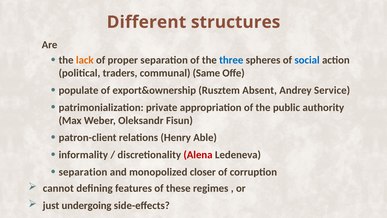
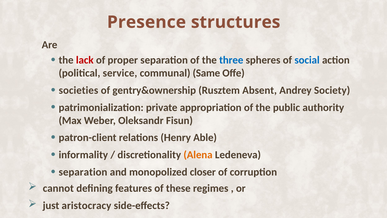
Different: Different -> Presence
lack colour: orange -> red
traders: traders -> service
populate: populate -> societies
export&ownership: export&ownership -> gentry&ownership
Service: Service -> Society
Alena colour: red -> orange
undergoing: undergoing -> aristocracy
